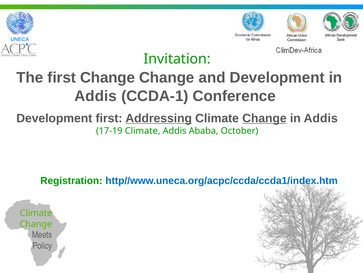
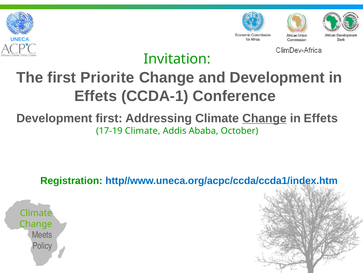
first Change: Change -> Priorite
Addis at (96, 96): Addis -> Effets
Addressing underline: present -> none
Addis at (321, 118): Addis -> Effets
